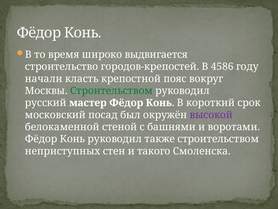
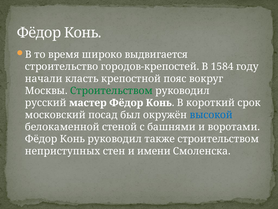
4586: 4586 -> 1584
высокой colour: purple -> blue
такого: такого -> имени
